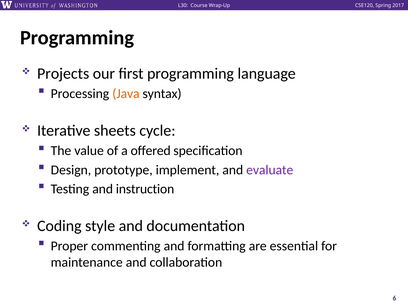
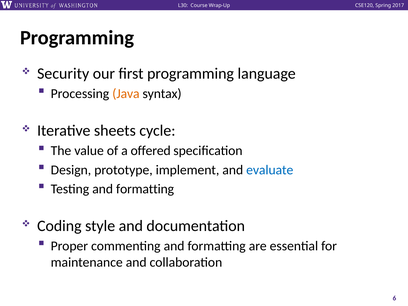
Projects: Projects -> Security
evaluate colour: purple -> blue
Testing and instruction: instruction -> formatting
